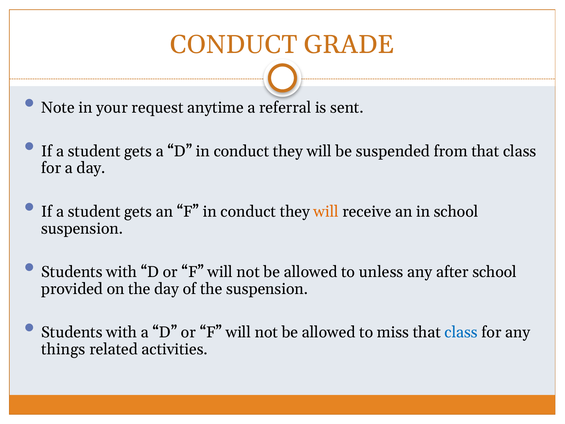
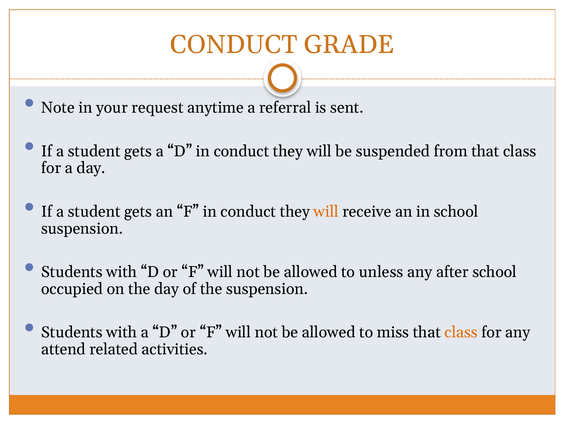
provided: provided -> occupied
class at (461, 332) colour: blue -> orange
things: things -> attend
